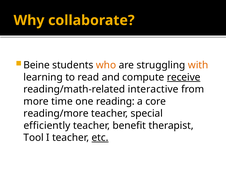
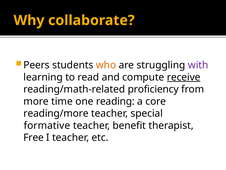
Beine: Beine -> Peers
with colour: orange -> purple
interactive: interactive -> proficiency
efficiently: efficiently -> formative
Tool: Tool -> Free
etc underline: present -> none
